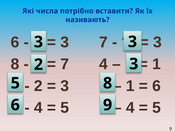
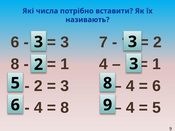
3 at (157, 42): 3 -> 2
7 at (65, 64): 7 -> 1
1 at (130, 86): 1 -> 4
5 at (65, 108): 5 -> 8
